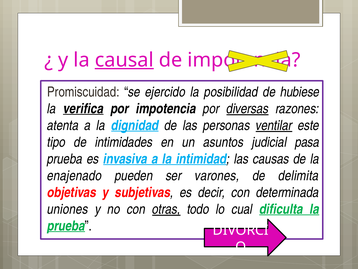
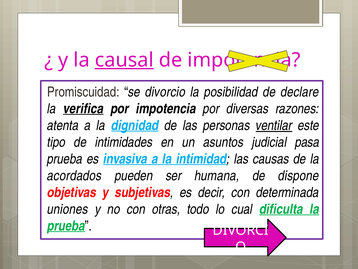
ejercido: ejercido -> divorcio
hubiese: hubiese -> declare
diversas underline: present -> none
enajenado: enajenado -> acordados
varones: varones -> humana
delimita: delimita -> dispone
otras underline: present -> none
